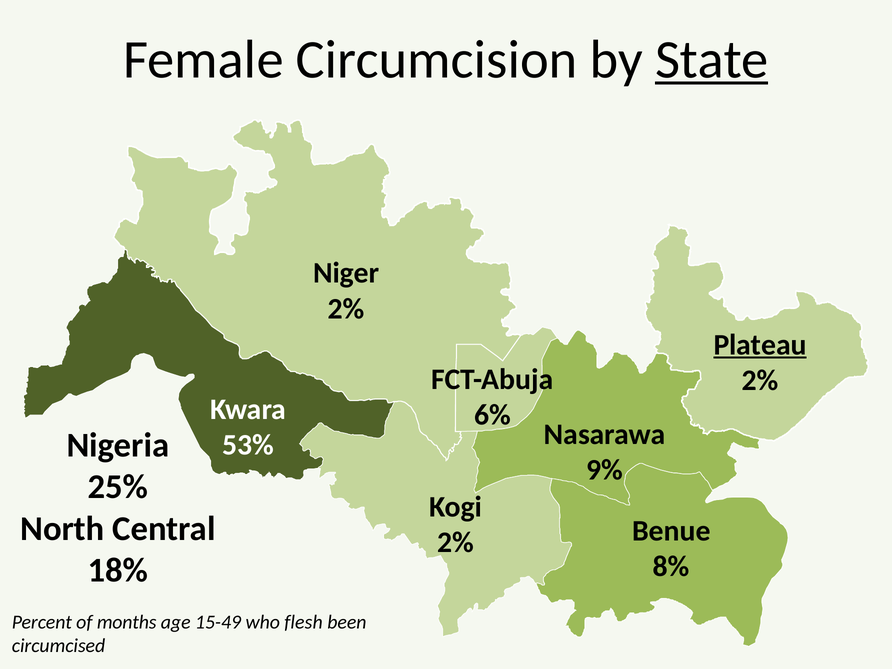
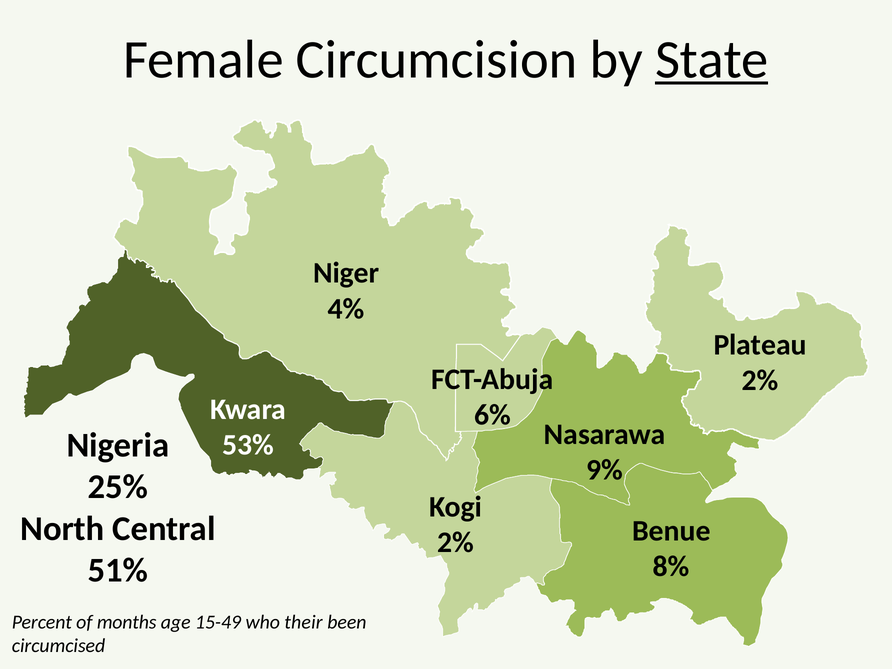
2% at (346, 309): 2% -> 4%
Plateau underline: present -> none
18%: 18% -> 51%
flesh: flesh -> their
